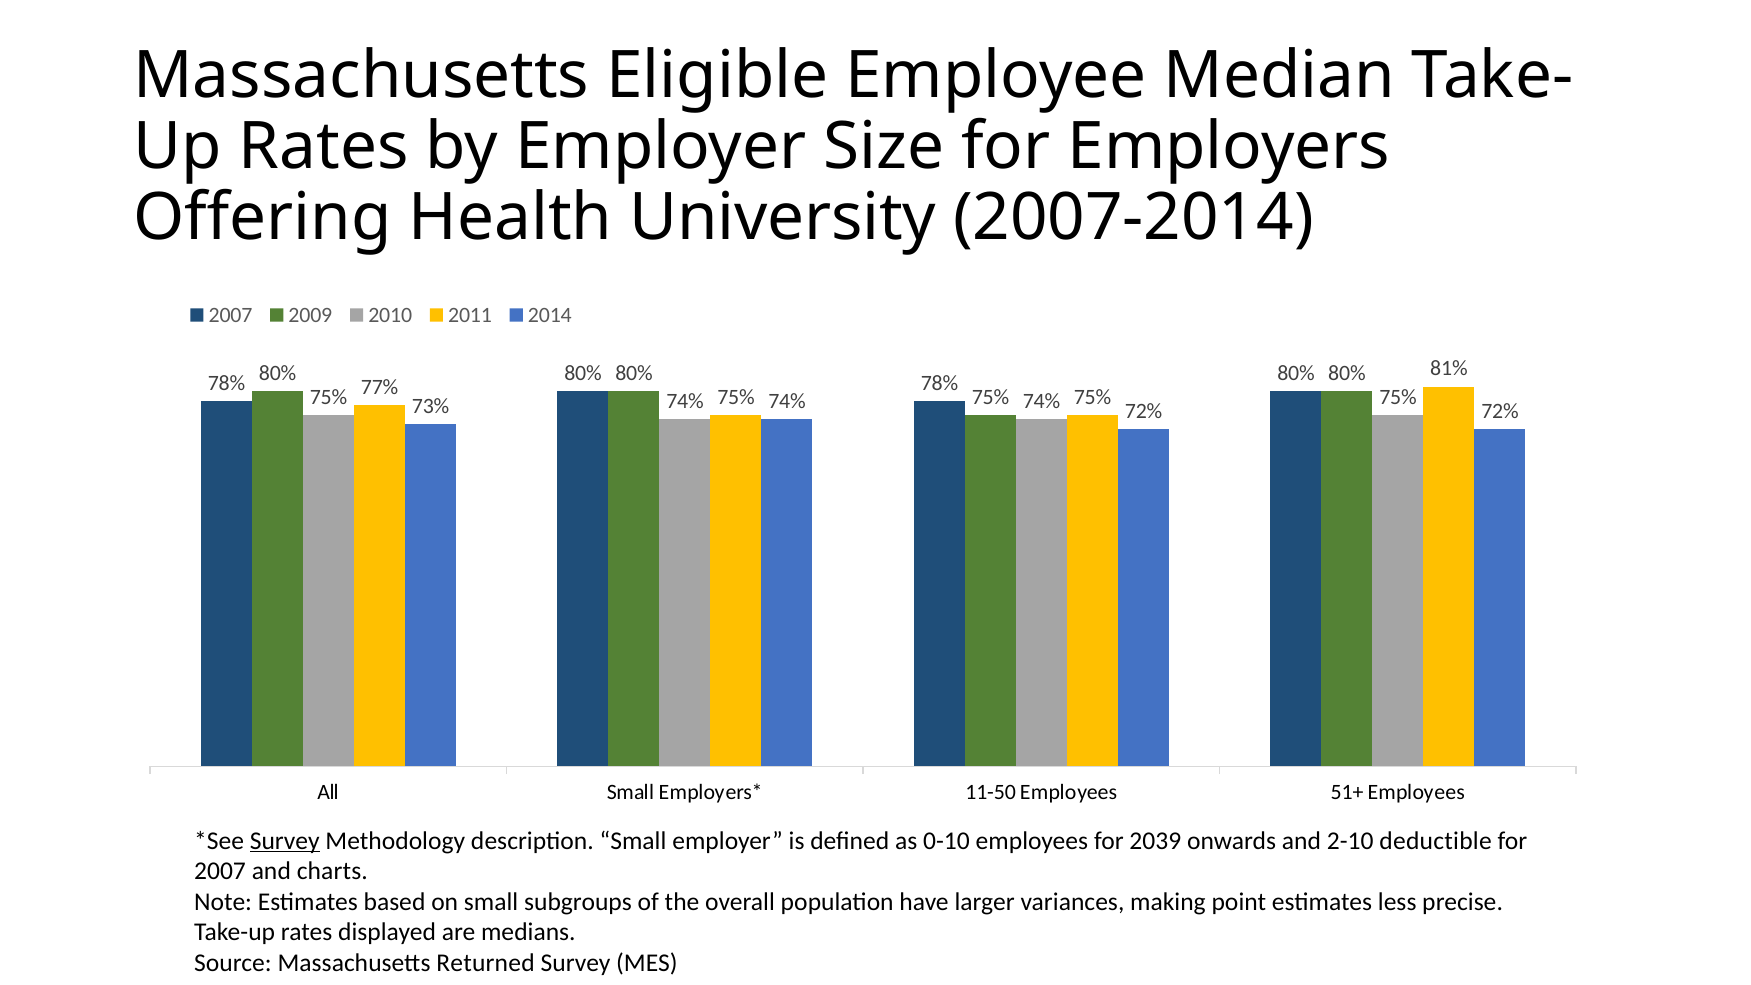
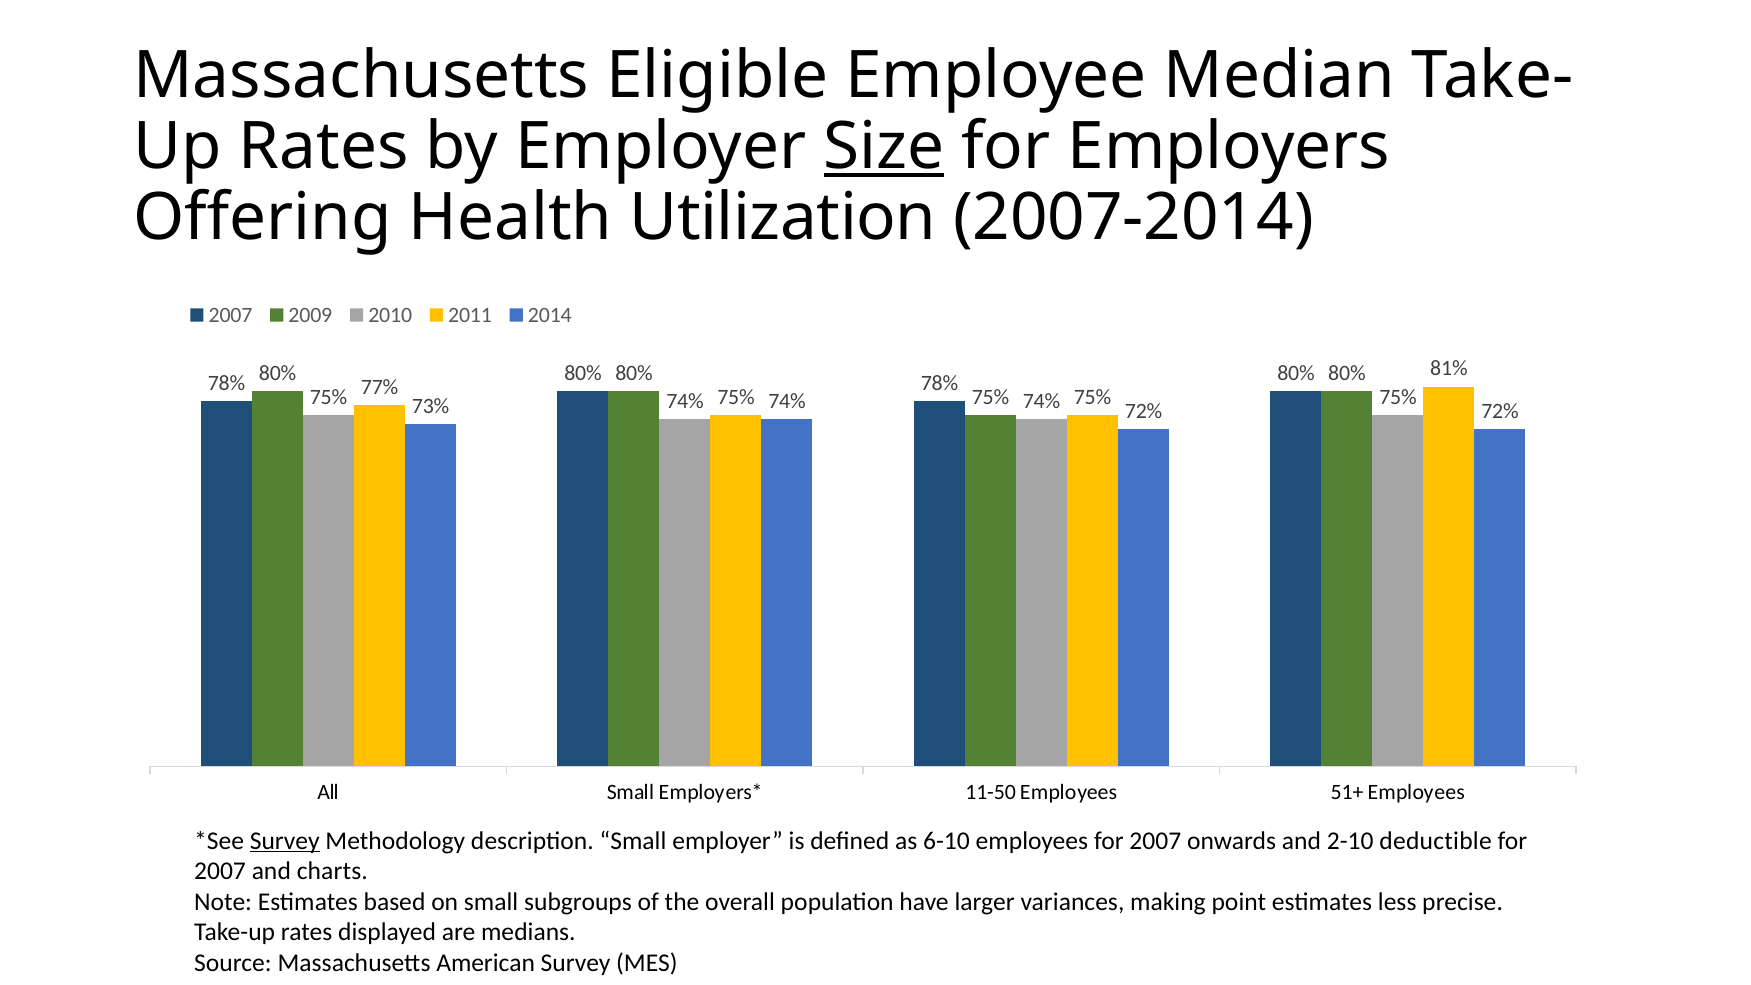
Size underline: none -> present
University: University -> Utilization
0-10: 0-10 -> 6-10
employees for 2039: 2039 -> 2007
Returned: Returned -> American
